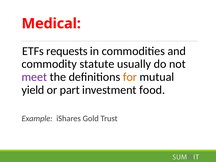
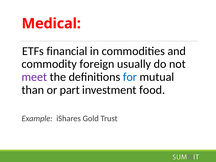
requests: requests -> financial
statute: statute -> foreign
for colour: orange -> blue
yield: yield -> than
